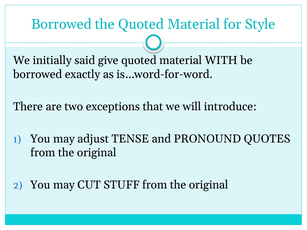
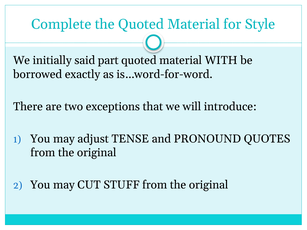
Borrowed at (61, 24): Borrowed -> Complete
give: give -> part
